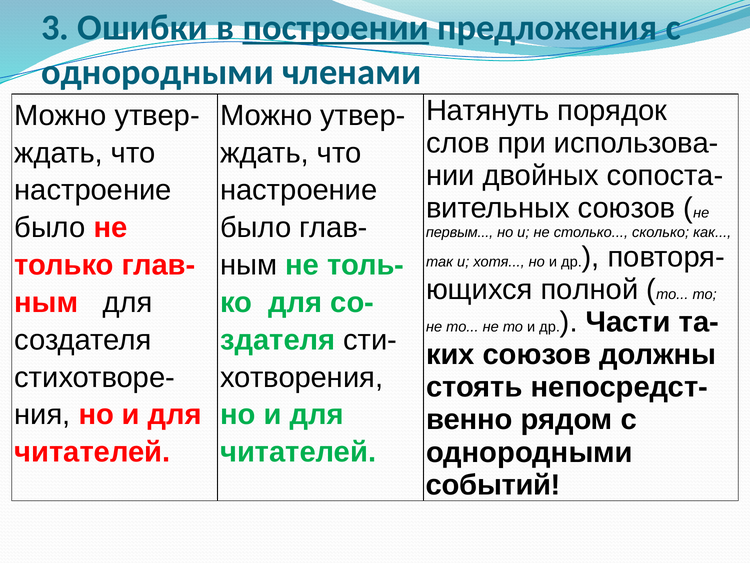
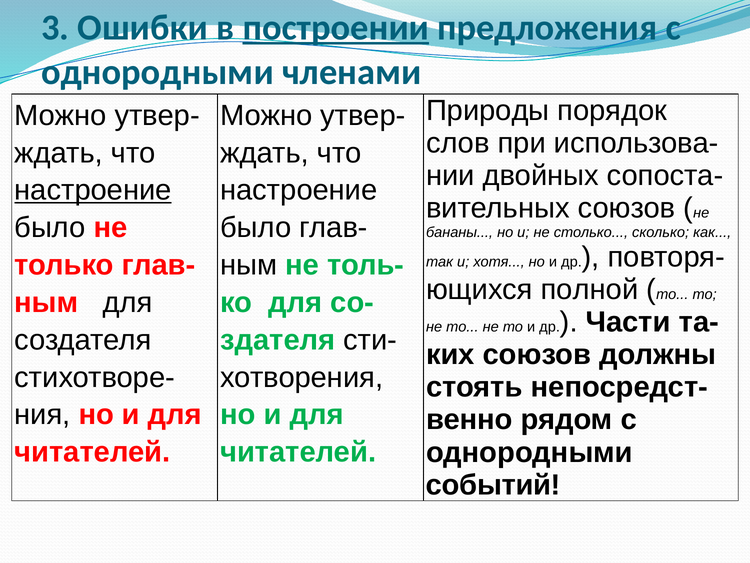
Натянуть: Натянуть -> Природы
настроение at (93, 190) underline: none -> present
первым: первым -> бананы
